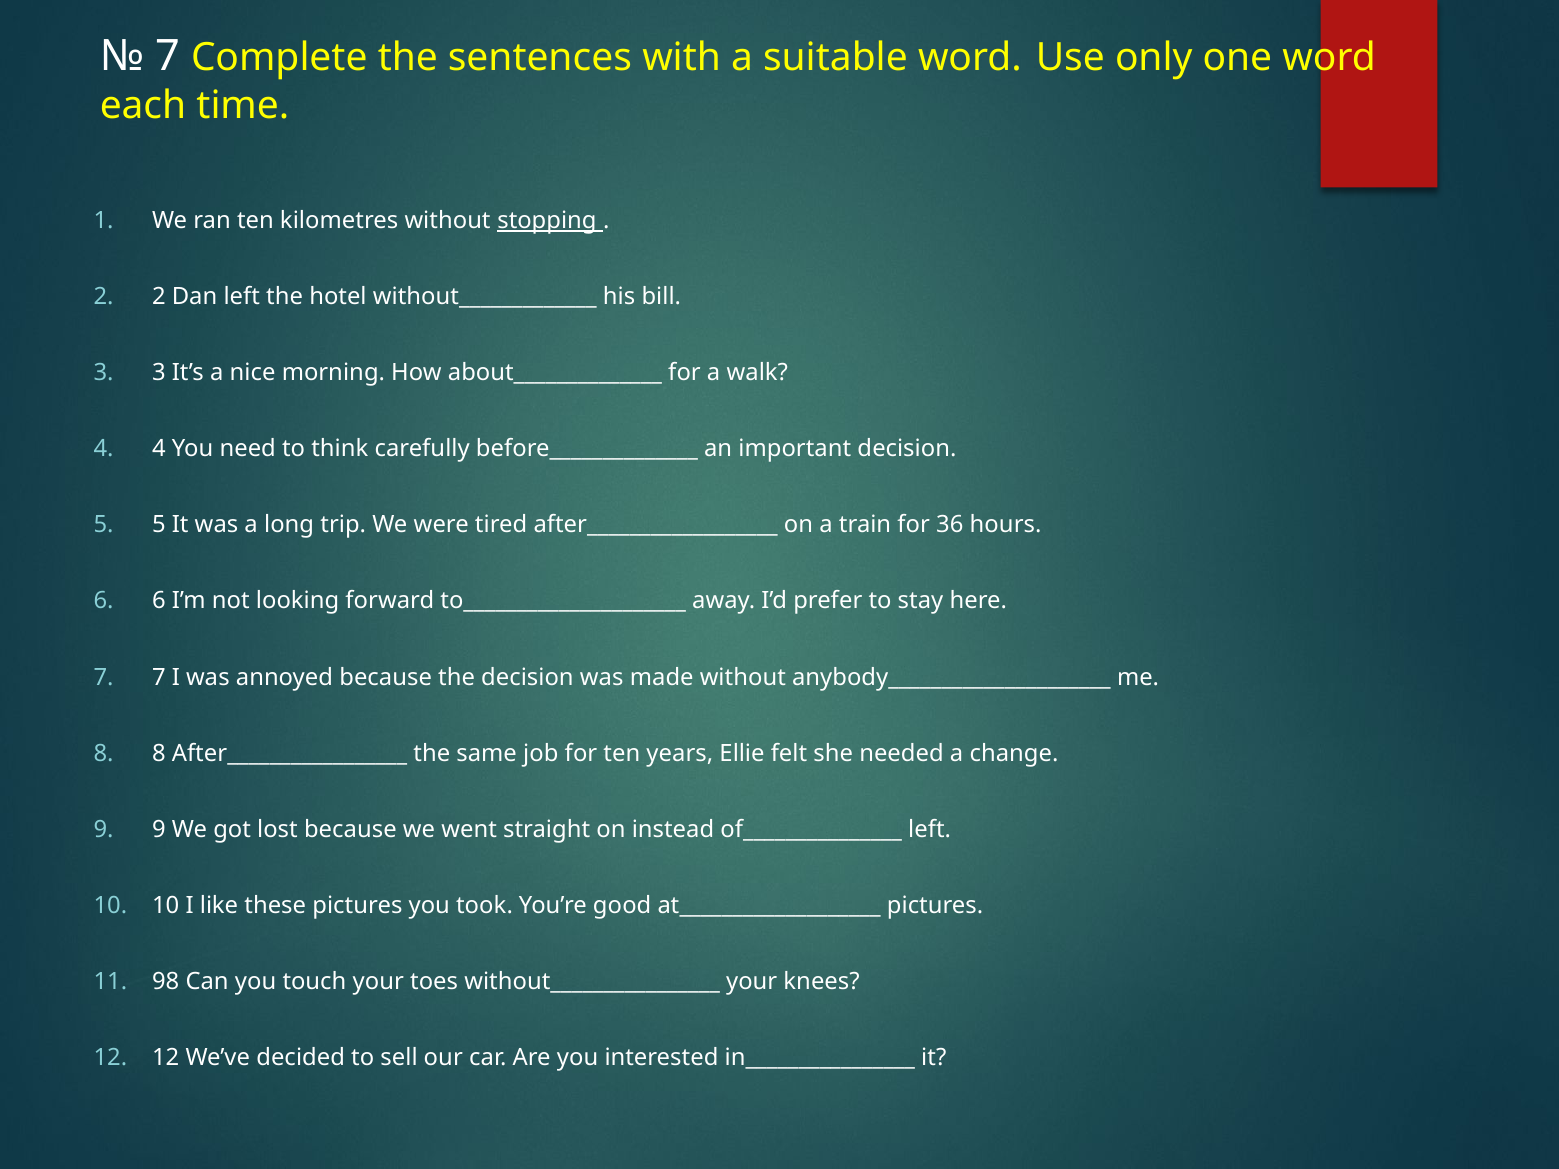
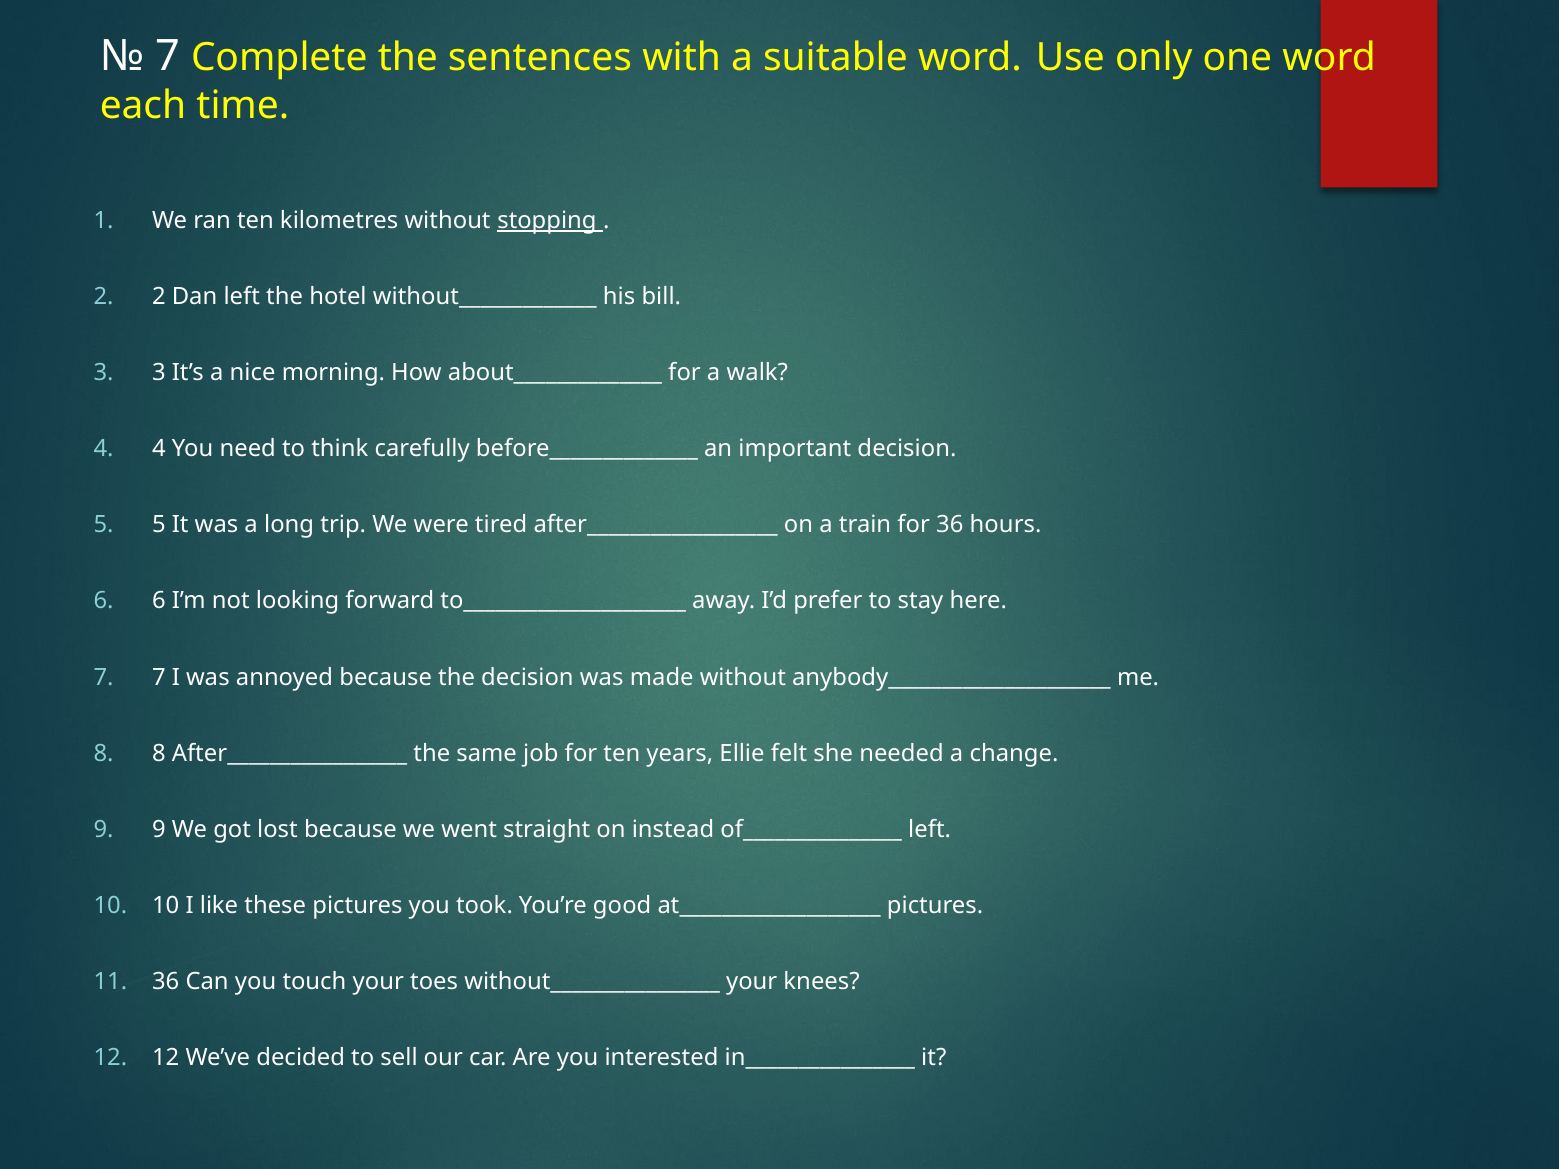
11 98: 98 -> 36
